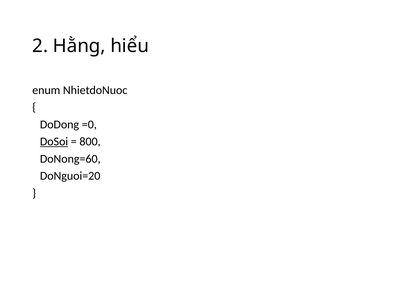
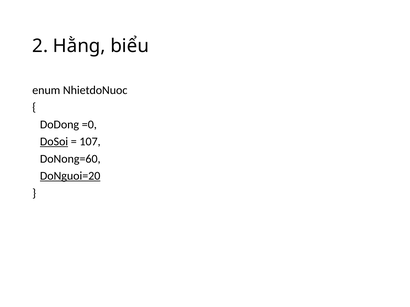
hiểu: hiểu -> biểu
800: 800 -> 107
DoNguoi=20 underline: none -> present
